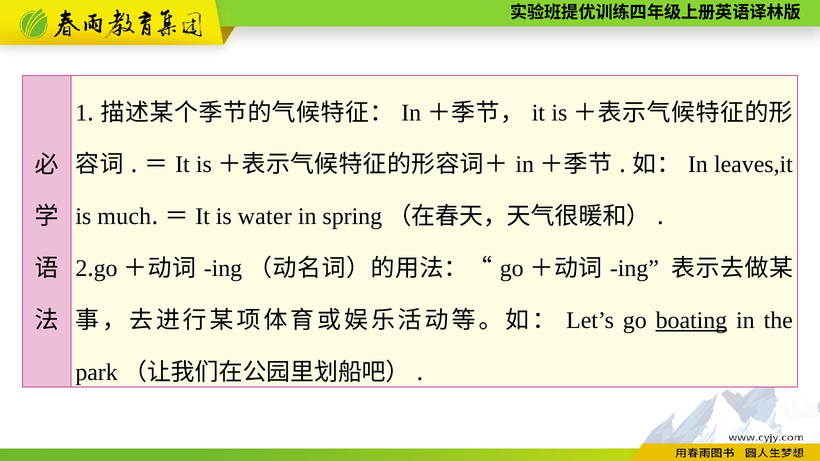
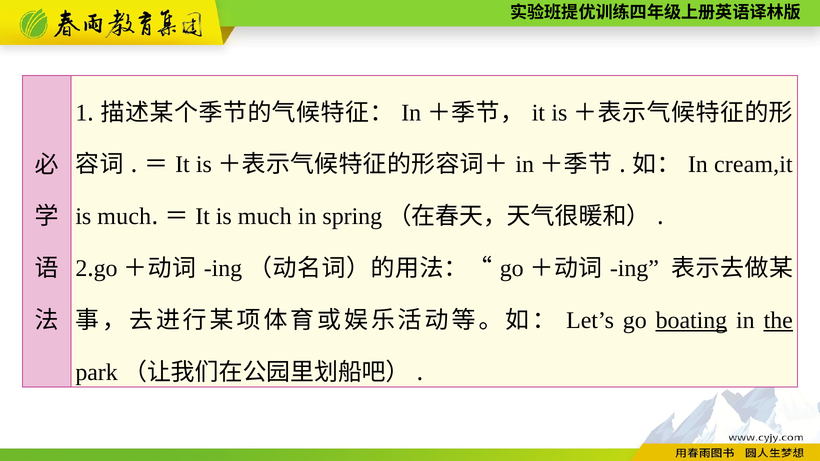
leaves,it: leaves,it -> cream,it
water at (265, 217): water -> much
the underline: none -> present
